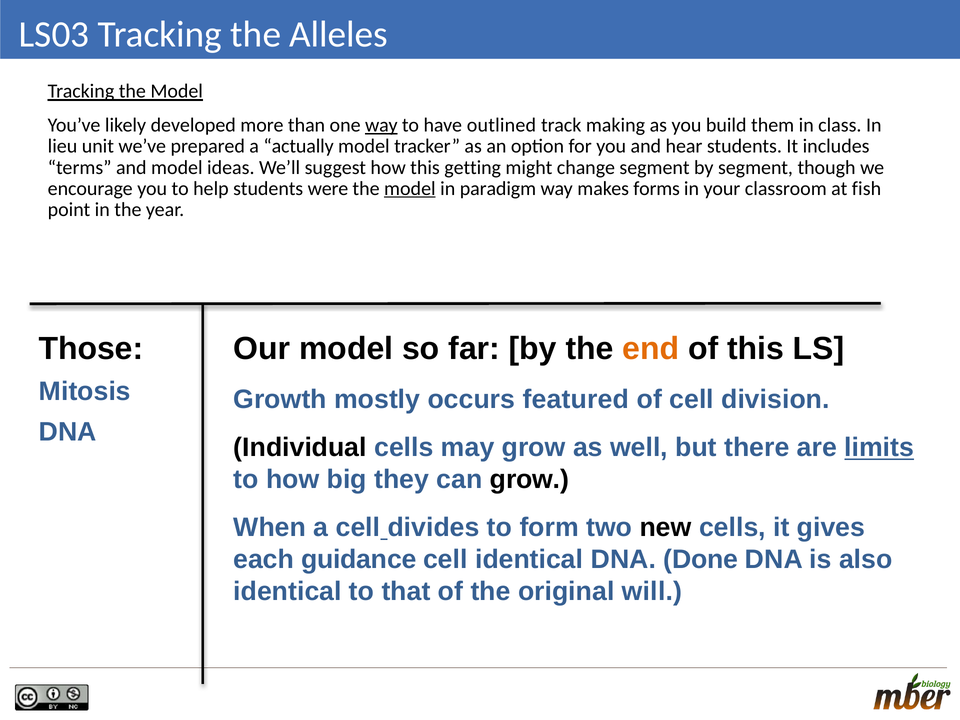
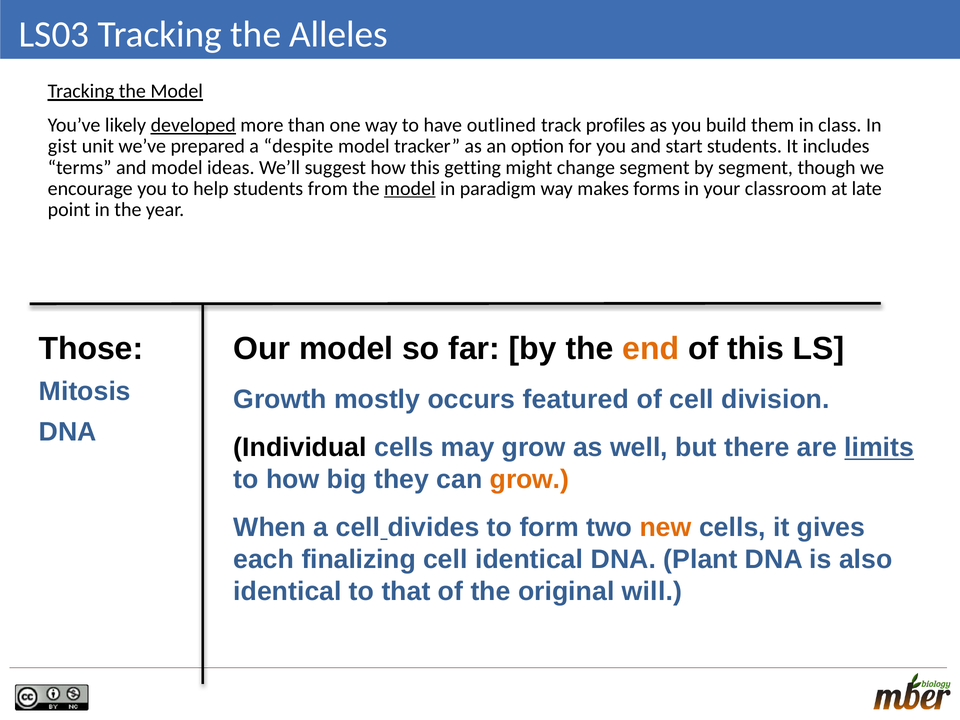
developed underline: none -> present
way at (381, 125) underline: present -> none
making: making -> profiles
lieu: lieu -> gist
actually: actually -> despite
hear: hear -> start
were: were -> from
fish: fish -> late
grow at (530, 480) colour: black -> orange
new colour: black -> orange
guidance: guidance -> finalizing
Done: Done -> Plant
